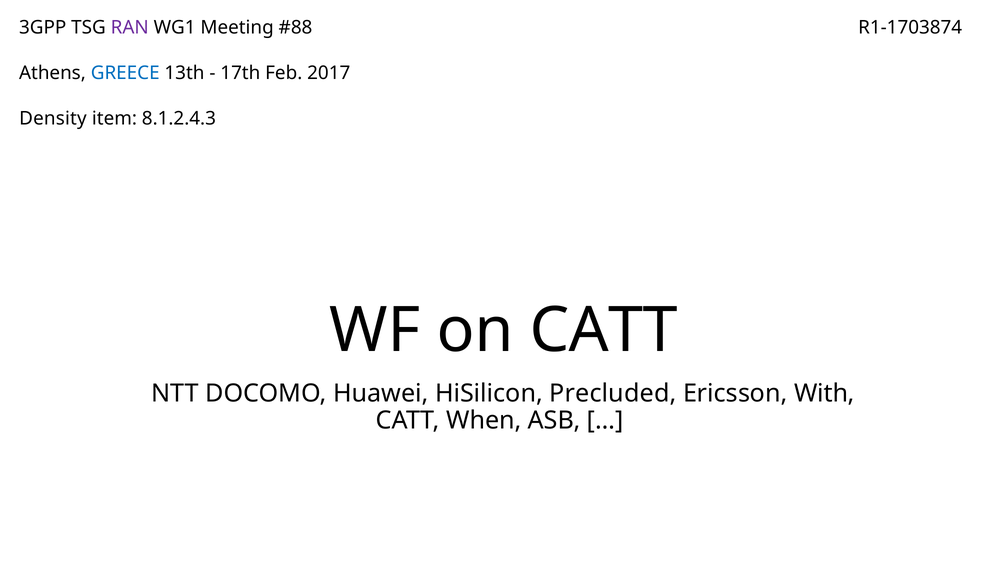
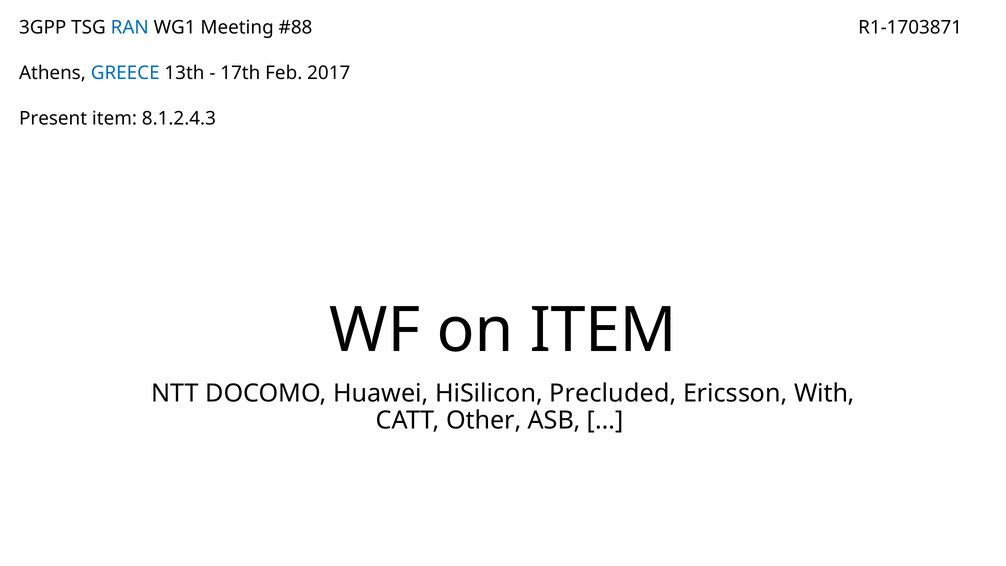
RAN colour: purple -> blue
R1-1703874: R1-1703874 -> R1-1703871
Density: Density -> Present
on CATT: CATT -> ITEM
When: When -> Other
